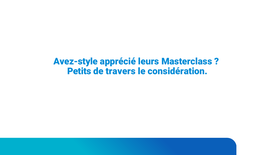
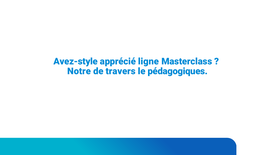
leurs: leurs -> ligne
Petits: Petits -> Notre
considération: considération -> pédagogiques
